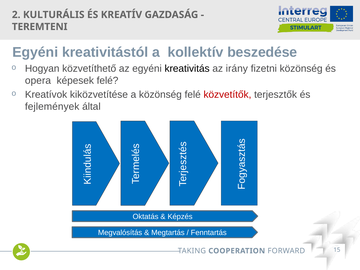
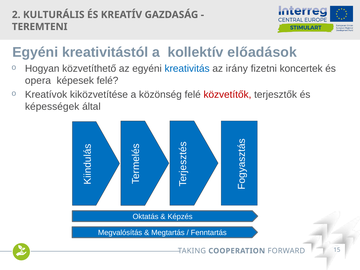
beszedése: beszedése -> előadások
kreativitás colour: black -> blue
fizetni közönség: közönség -> koncertek
fejlemények: fejlemények -> képességek
